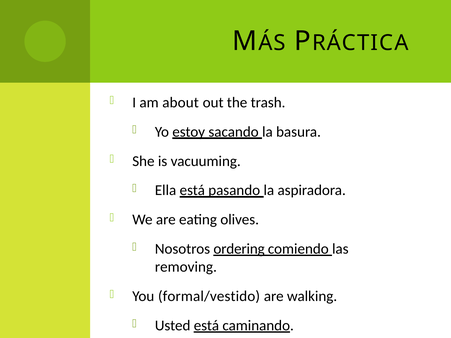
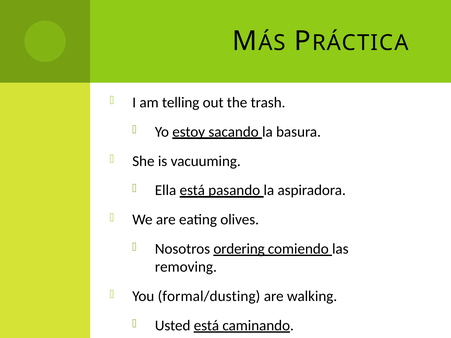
about: about -> telling
formal/vestido: formal/vestido -> formal/dusting
